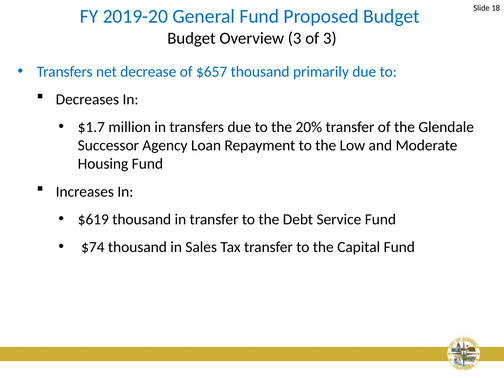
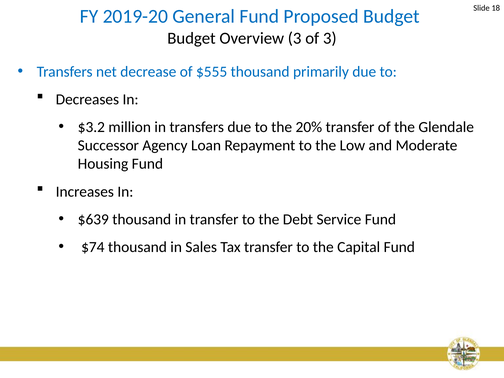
$657: $657 -> $555
$1.7: $1.7 -> $3.2
$619: $619 -> $639
